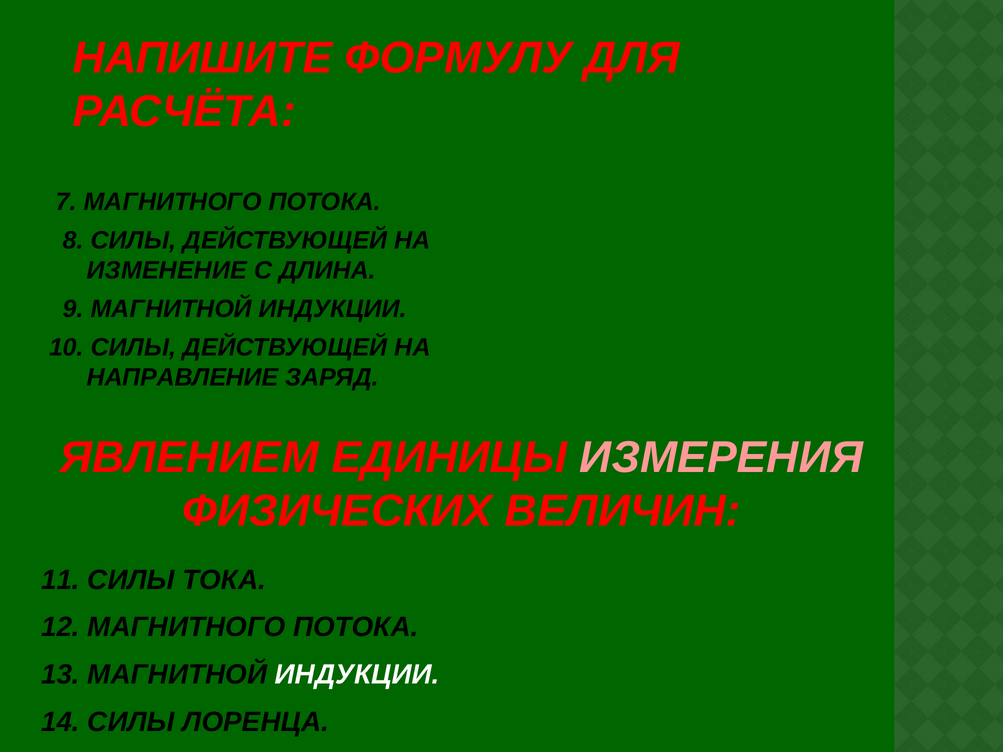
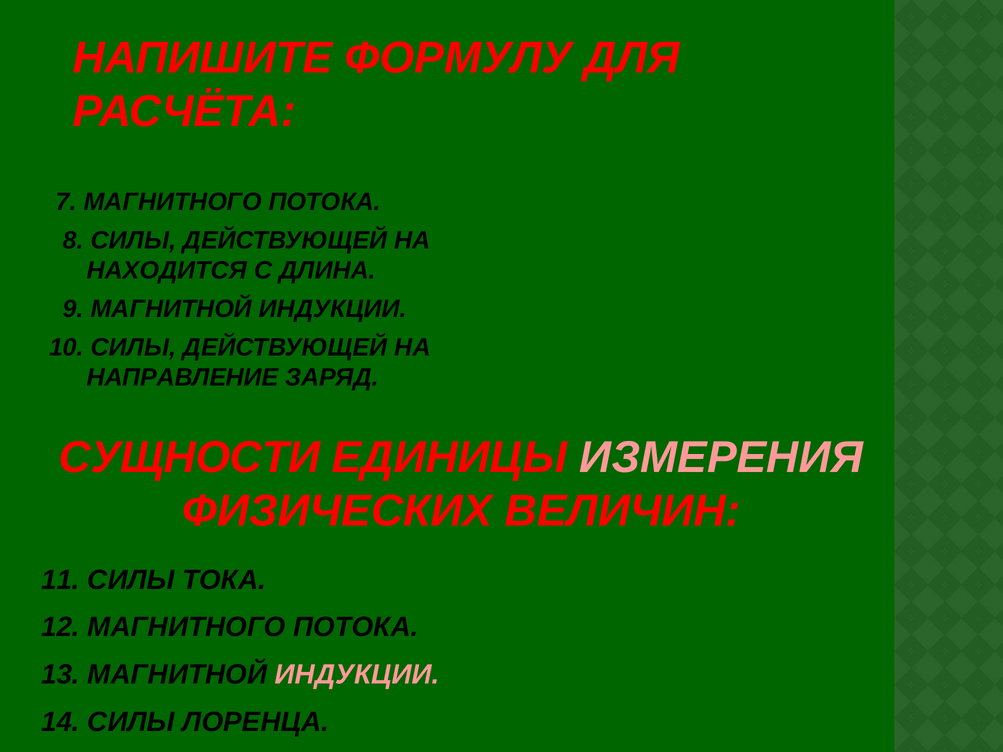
ИЗМЕНЕНИЕ: ИЗМЕНЕНИЕ -> НАХОДИТСЯ
ЯВЛЕНИЕМ: ЯВЛЕНИЕМ -> СУЩНОСТИ
ИНДУКЦИИ at (357, 675) colour: white -> pink
